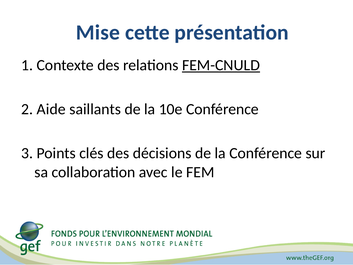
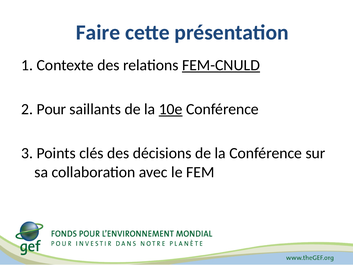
Mise: Mise -> Faire
Aide: Aide -> Pour
10e underline: none -> present
